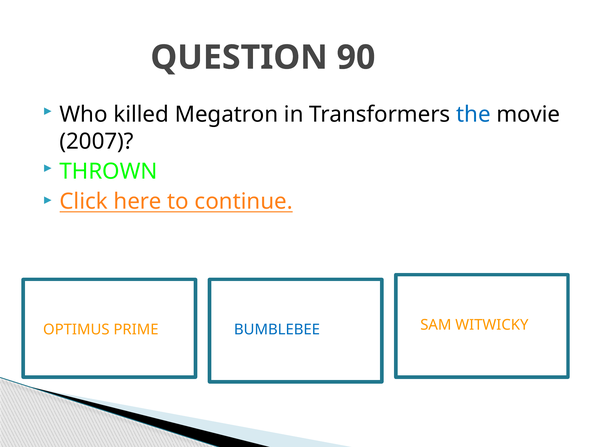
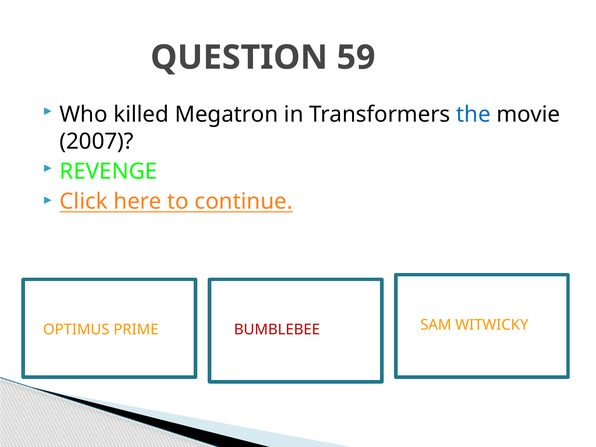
90: 90 -> 59
THROWN: THROWN -> REVENGE
BUMBLEBEE colour: blue -> red
